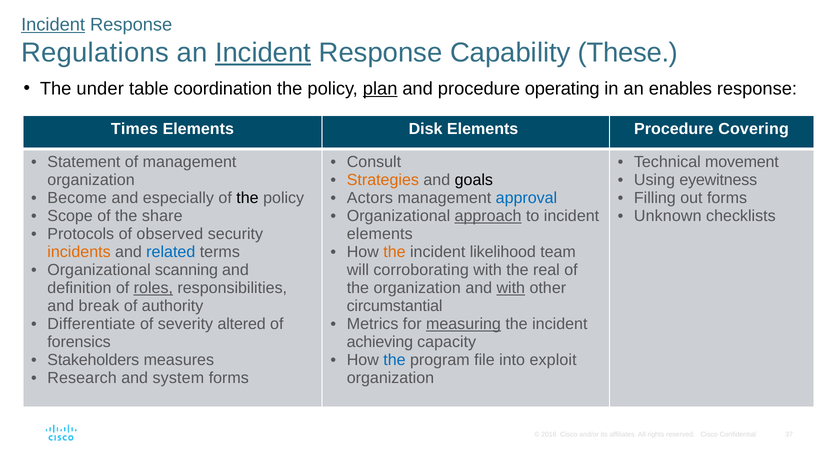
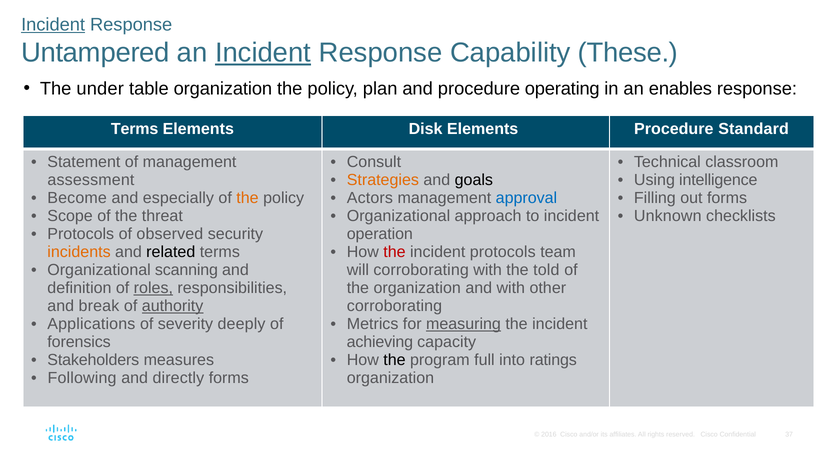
Regulations: Regulations -> Untampered
table coordination: coordination -> organization
plan underline: present -> none
Times at (134, 129): Times -> Terms
Covering: Covering -> Standard
movement: movement -> classroom
organization at (91, 180): organization -> assessment
eyewitness: eyewitness -> intelligence
the at (247, 198) colour: black -> orange
share: share -> threat
approach underline: present -> none
elements at (380, 234): elements -> operation
related colour: blue -> black
the at (394, 252) colour: orange -> red
incident likelihood: likelihood -> protocols
real: real -> told
with at (511, 288) underline: present -> none
authority underline: none -> present
circumstantial at (395, 306): circumstantial -> corroborating
Differentiate: Differentiate -> Applications
altered: altered -> deeply
the at (394, 360) colour: blue -> black
file: file -> full
exploit: exploit -> ratings
Research: Research -> Following
system: system -> directly
